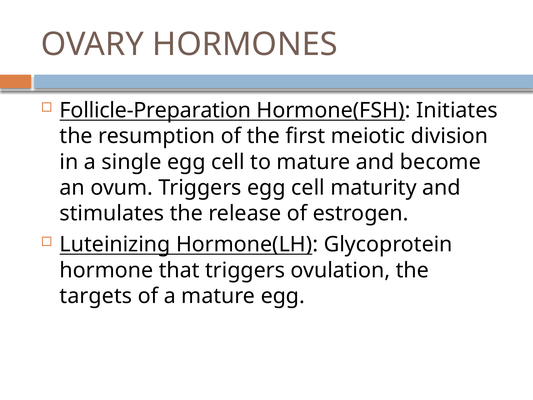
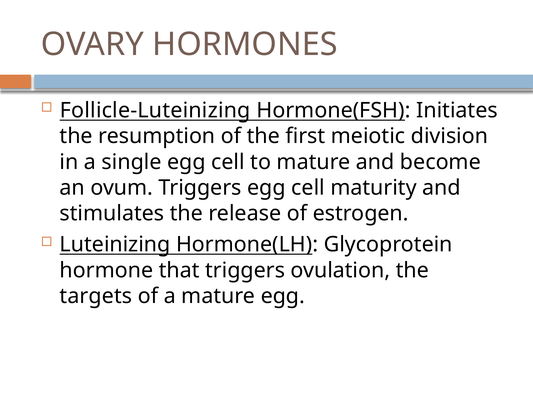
Follicle-Preparation: Follicle-Preparation -> Follicle-Luteinizing
